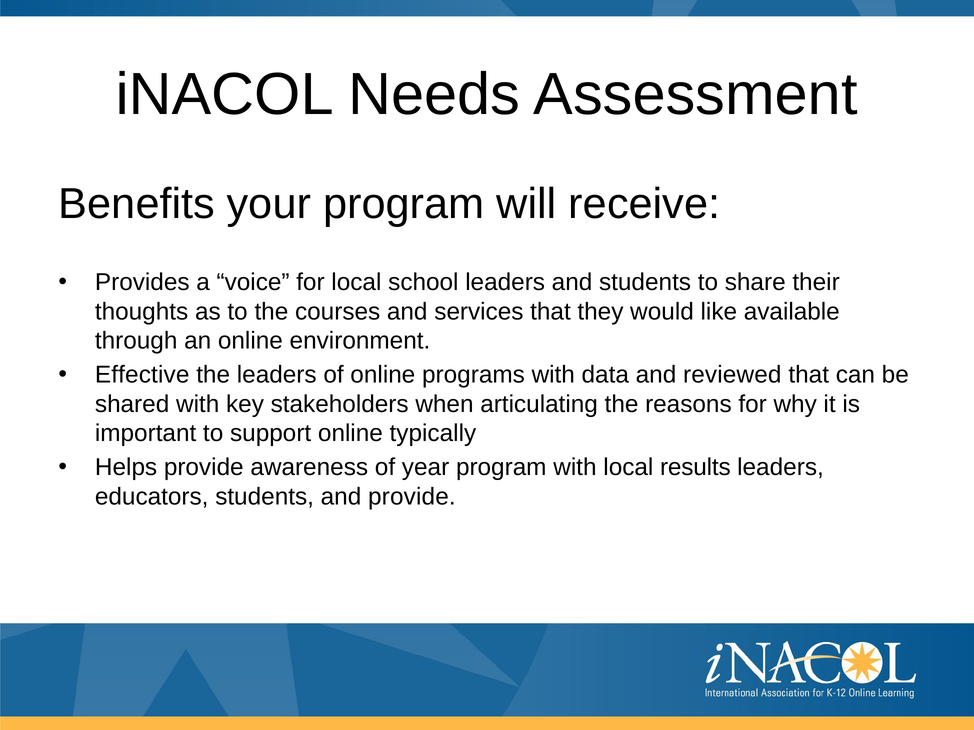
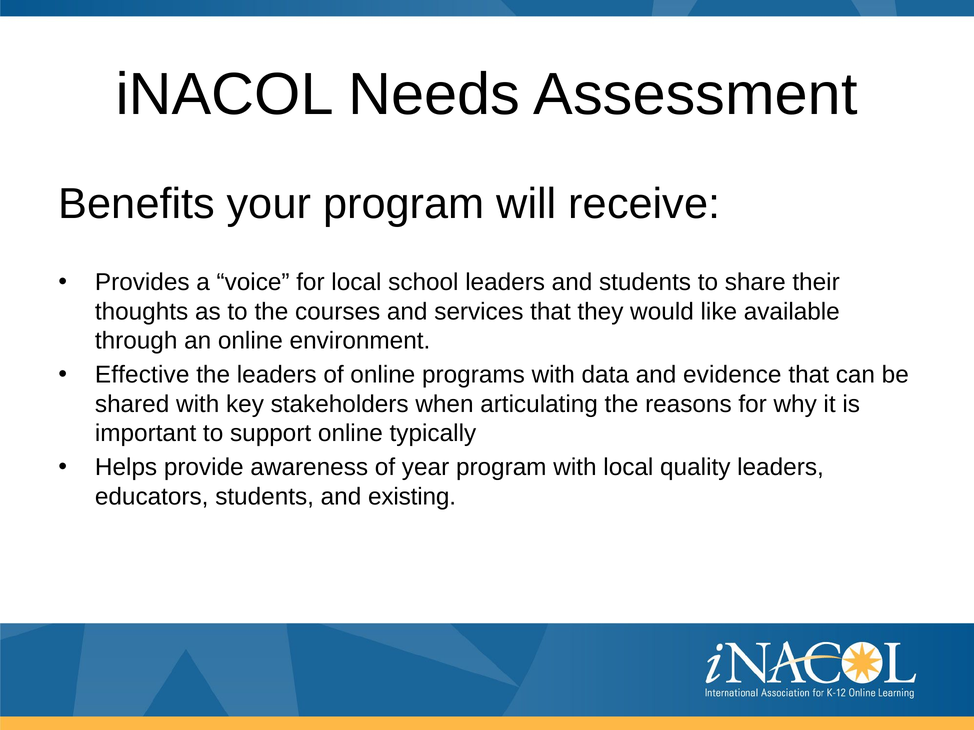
reviewed: reviewed -> evidence
results: results -> quality
and provide: provide -> existing
